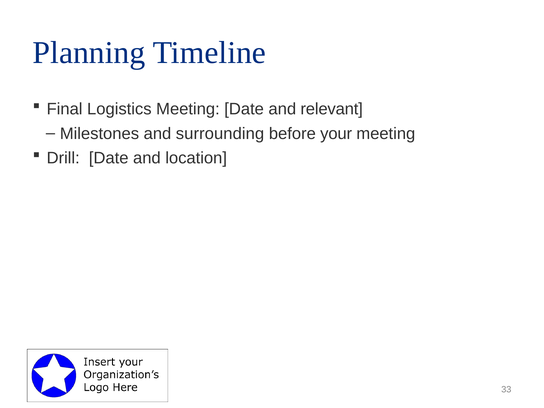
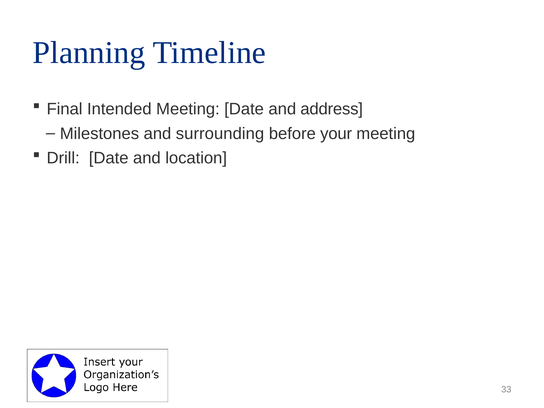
Logistics: Logistics -> Intended
relevant: relevant -> address
